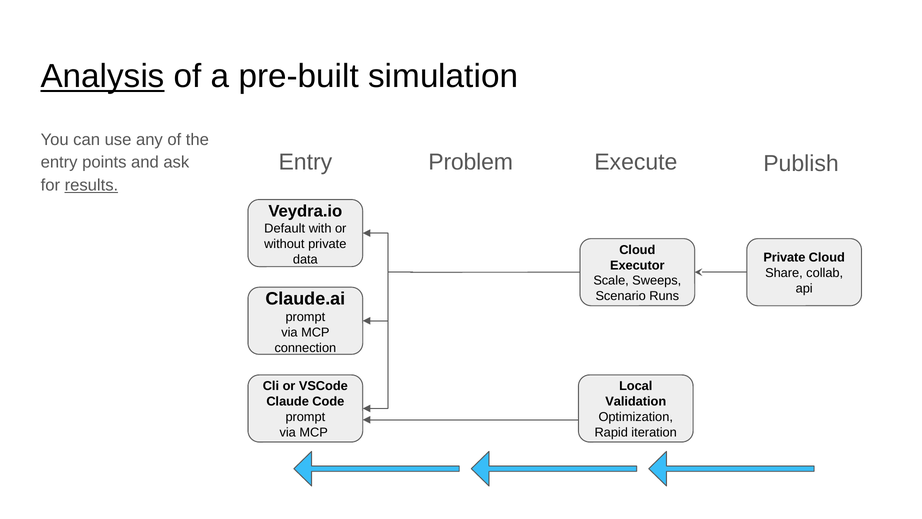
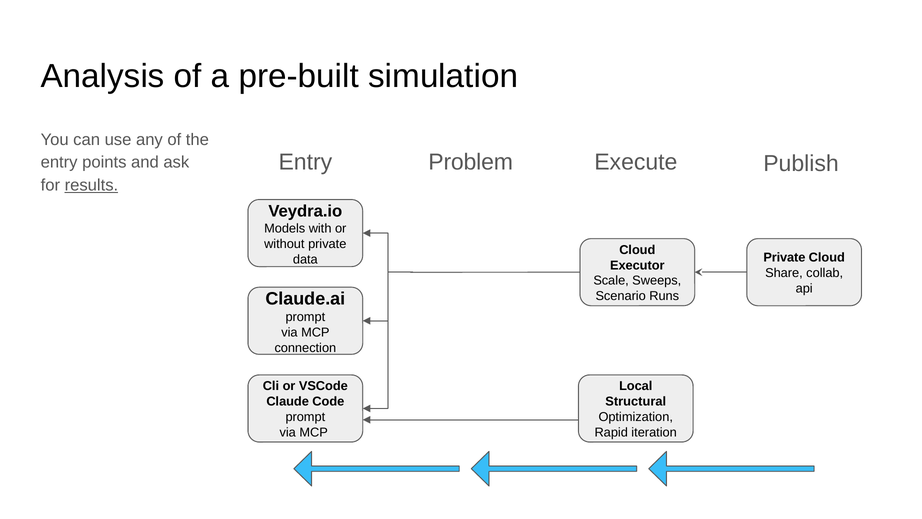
Analysis underline: present -> none
Default: Default -> Models
Validation: Validation -> Structural
